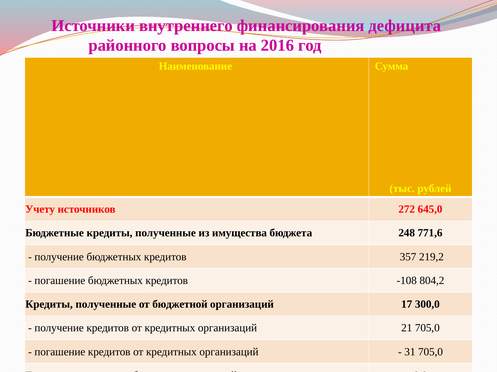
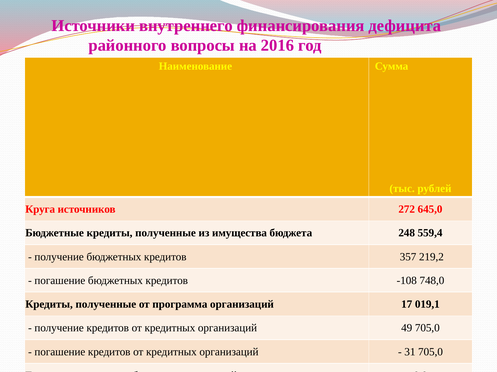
Учету: Учету -> Круга
771,6: 771,6 -> 559,4
804,2: 804,2 -> 748,0
бюджетной: бюджетной -> программа
300,0: 300,0 -> 019,1
21: 21 -> 49
